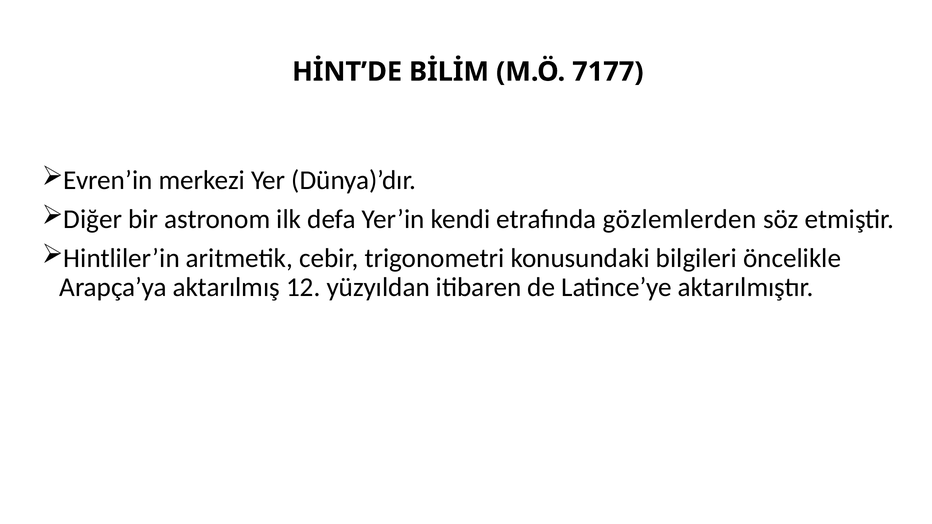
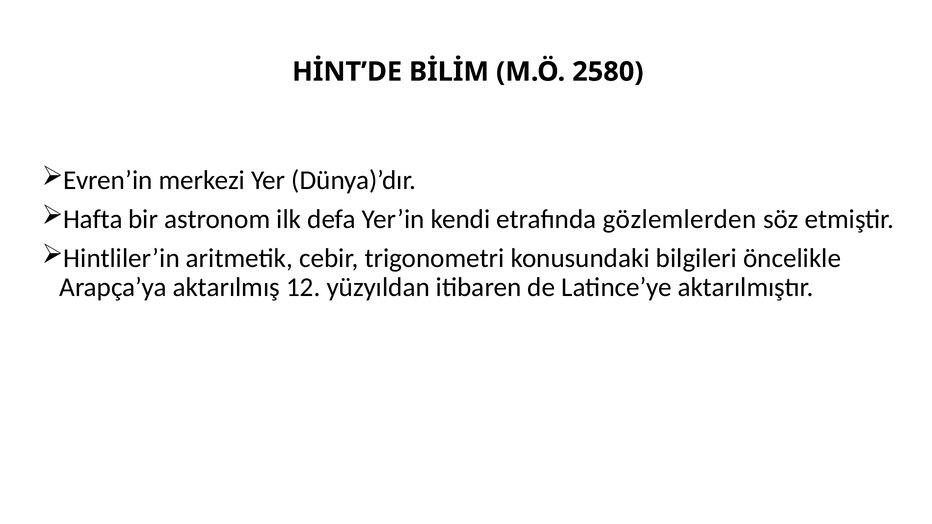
7177: 7177 -> 2580
Diğer: Diğer -> Hafta
